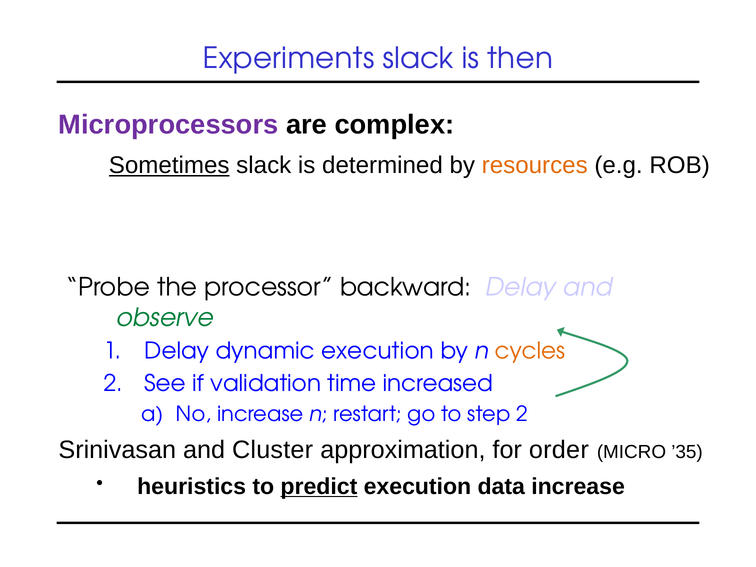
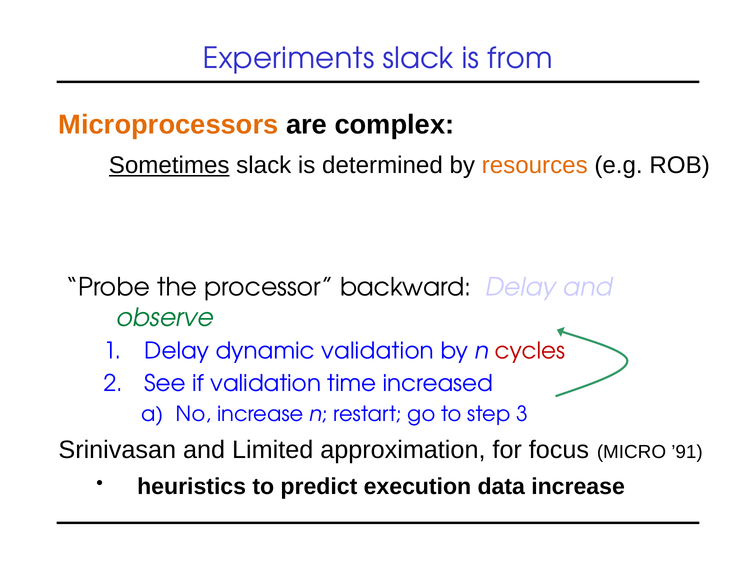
then: then -> from
Microprocessors colour: purple -> orange
dynamic execution: execution -> validation
cycles colour: orange -> red
step 2: 2 -> 3
Cluster: Cluster -> Limited
order: order -> focus
’35: ’35 -> ’91
predict underline: present -> none
